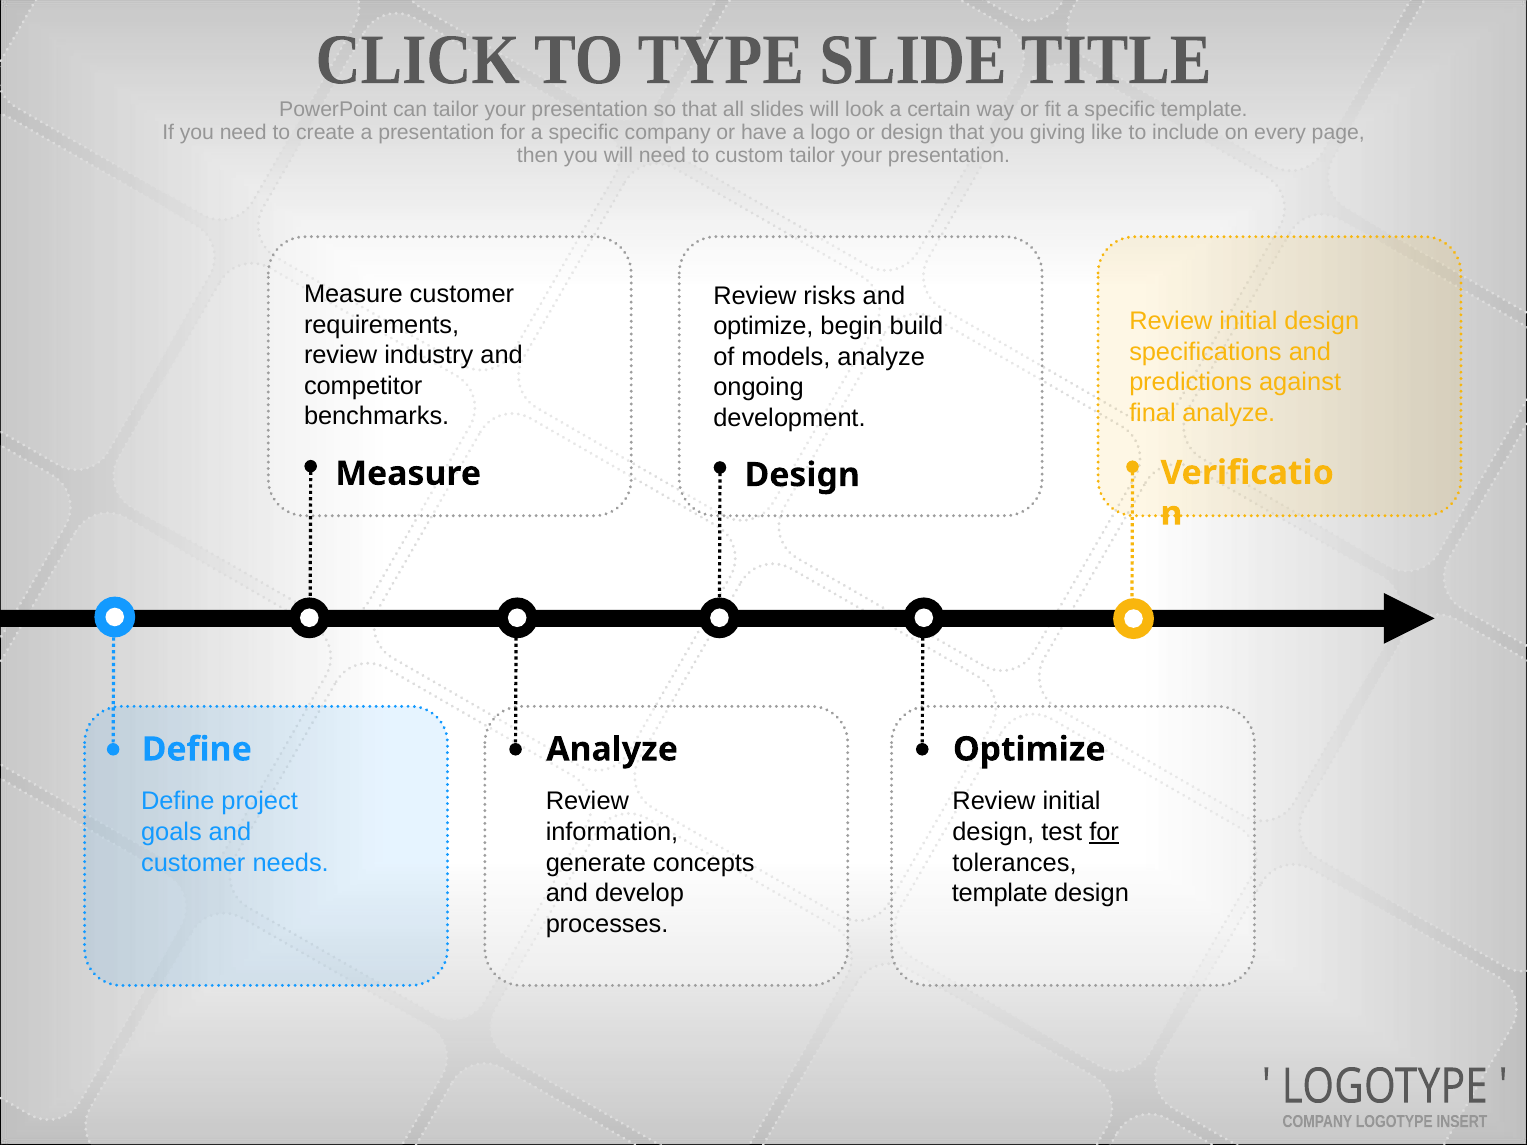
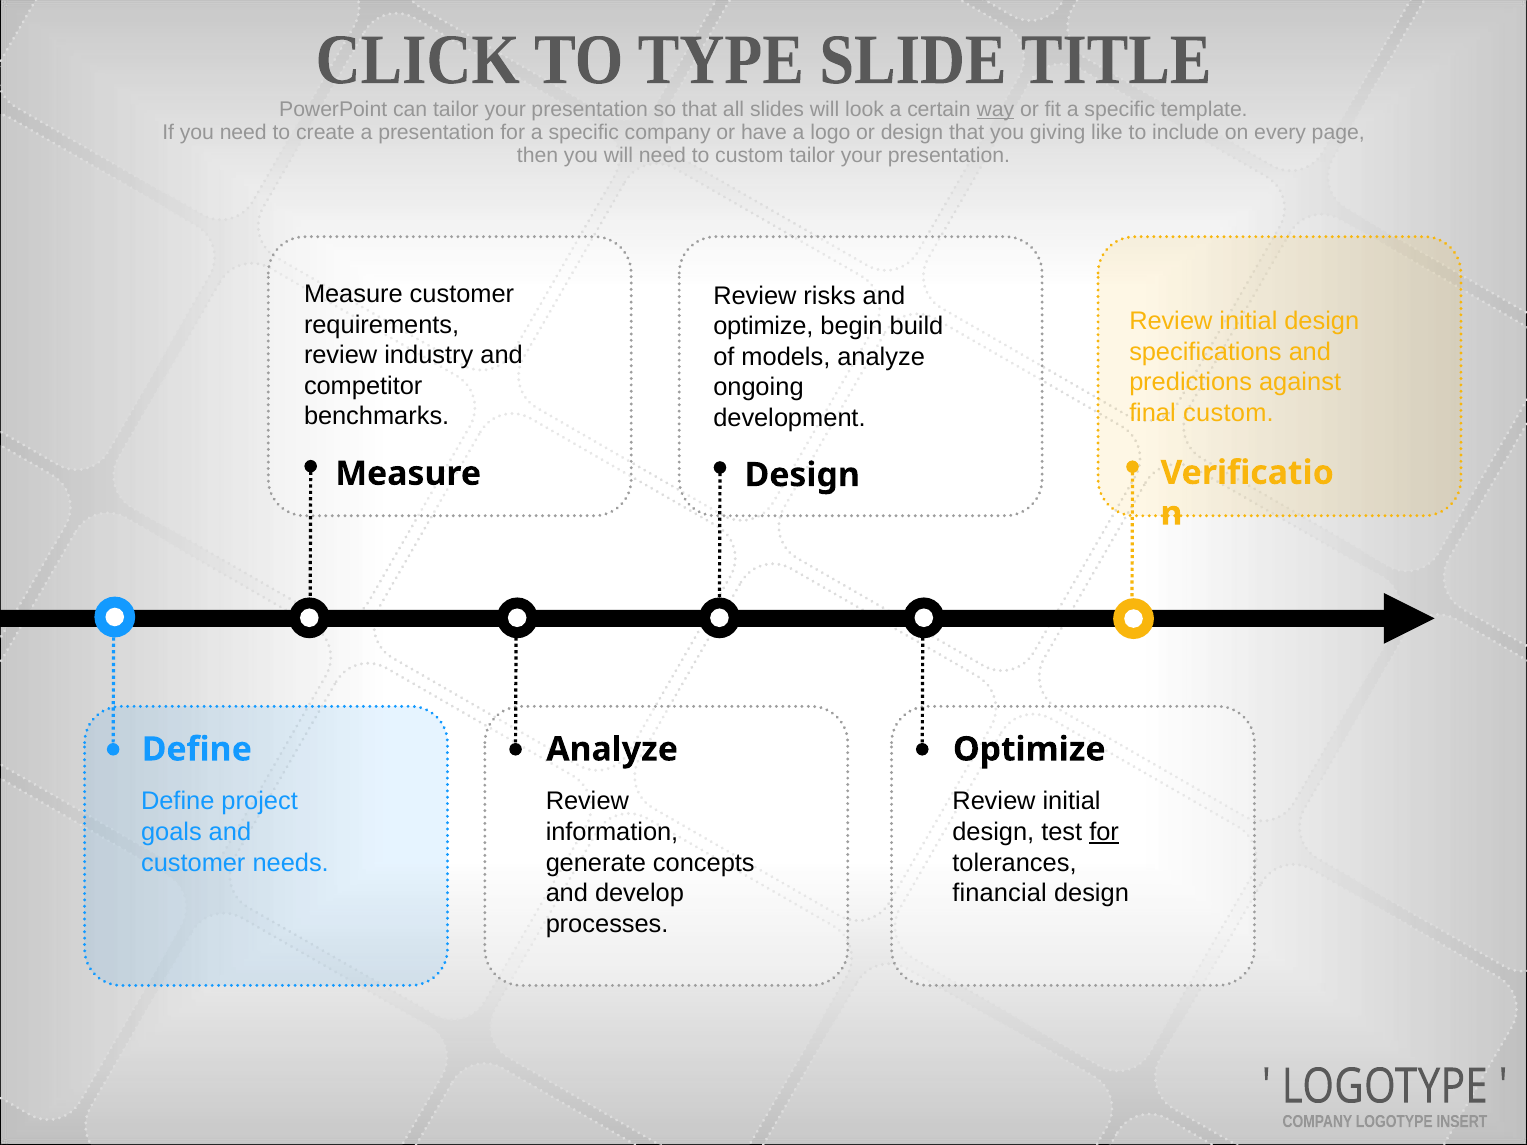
way underline: none -> present
final analyze: analyze -> custom
template at (1000, 893): template -> financial
